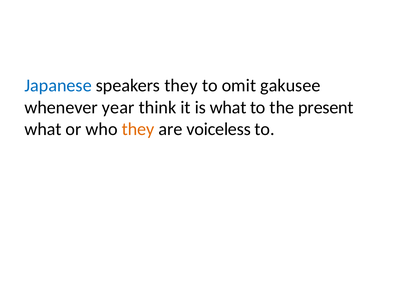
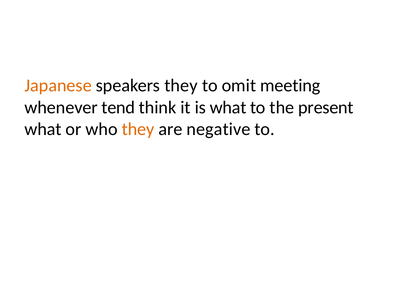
Japanese colour: blue -> orange
gakusee: gakusee -> meeting
year: year -> tend
voiceless: voiceless -> negative
